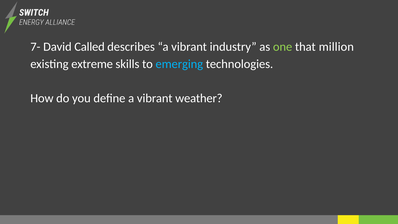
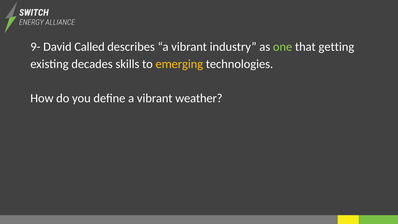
7-: 7- -> 9-
million: million -> getting
extreme: extreme -> decades
emerging colour: light blue -> yellow
